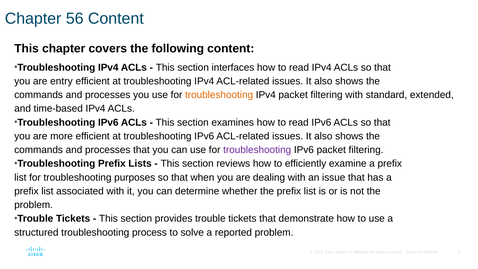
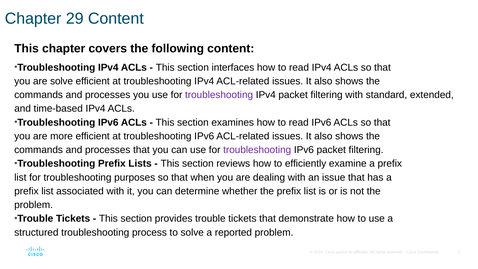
56: 56 -> 29
are entry: entry -> solve
troubleshooting at (219, 95) colour: orange -> purple
